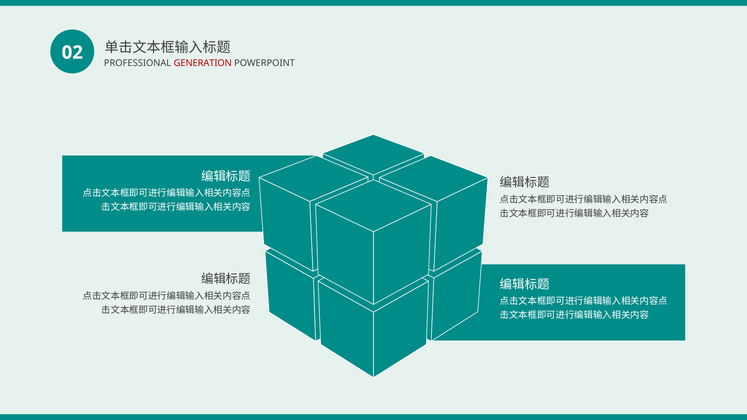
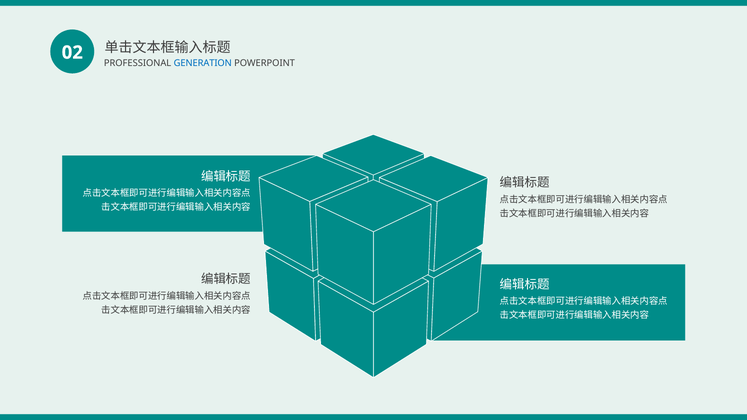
GENERATION colour: red -> blue
